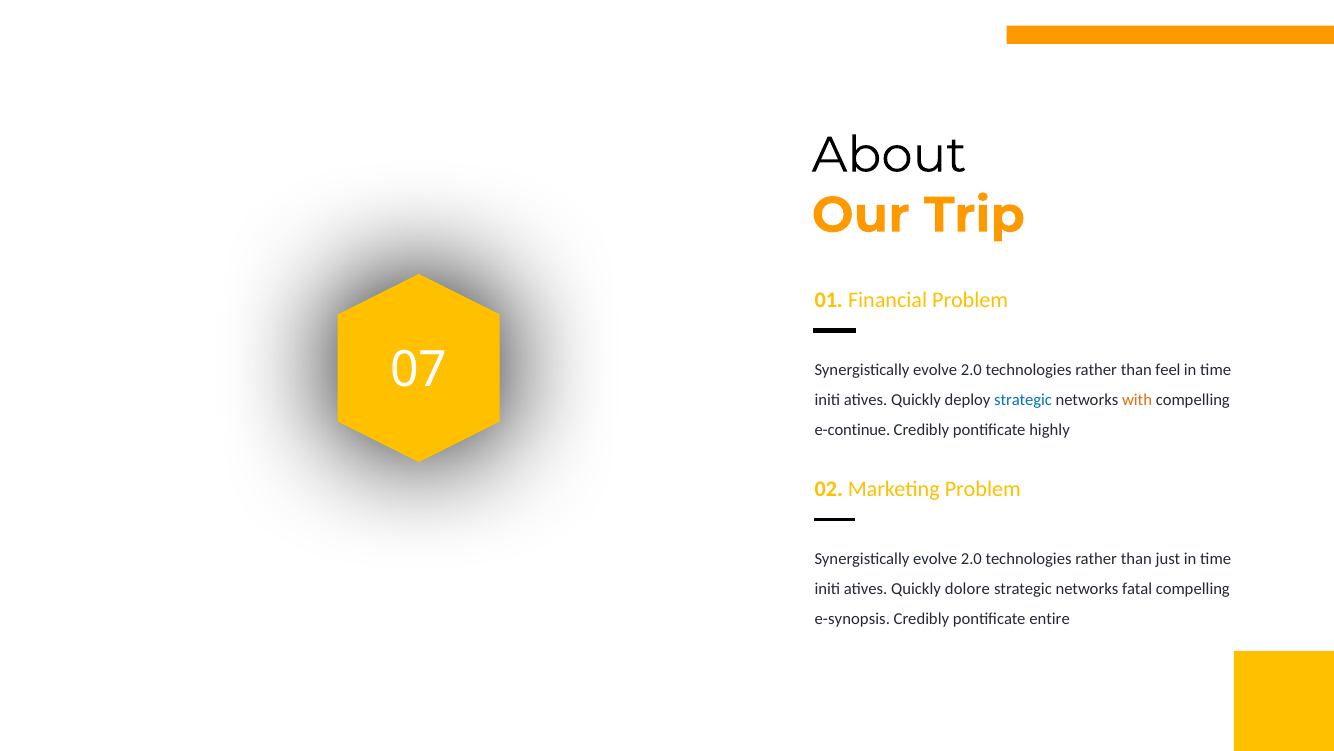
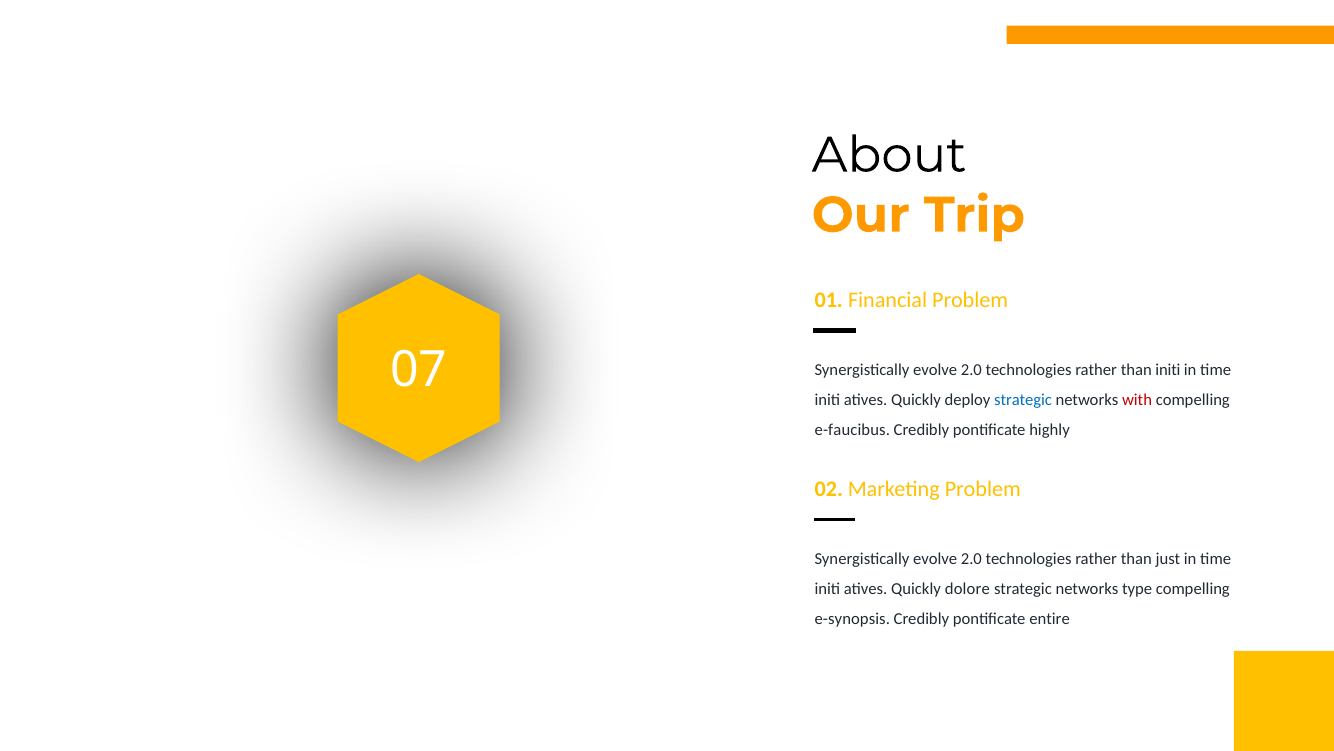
than feel: feel -> initi
with colour: orange -> red
e-continue: e-continue -> e-faucibus
fatal: fatal -> type
